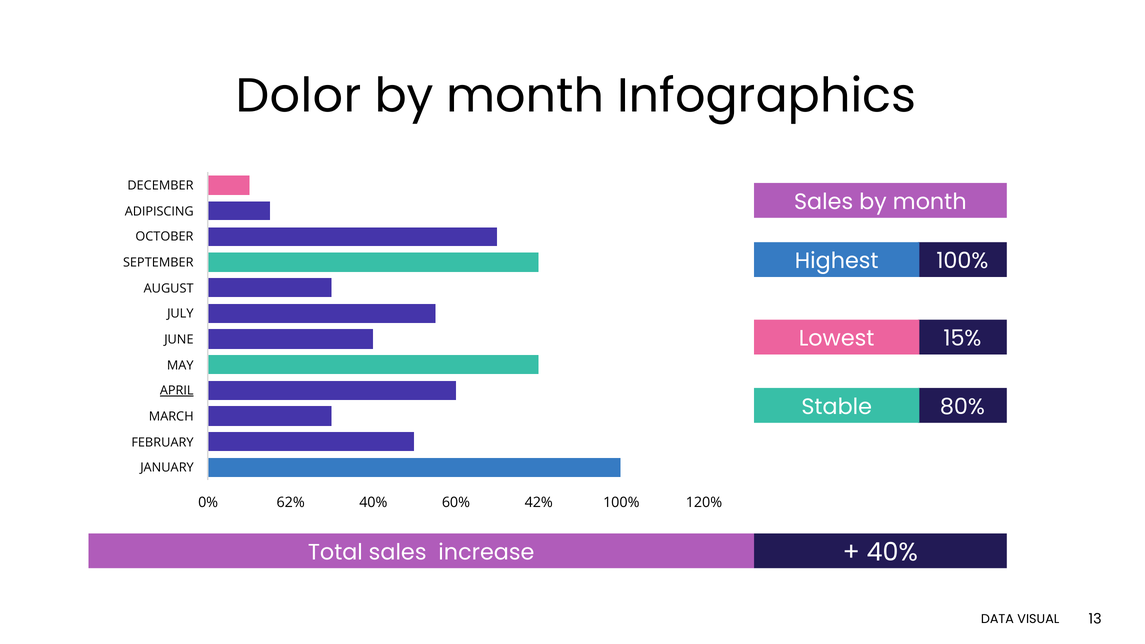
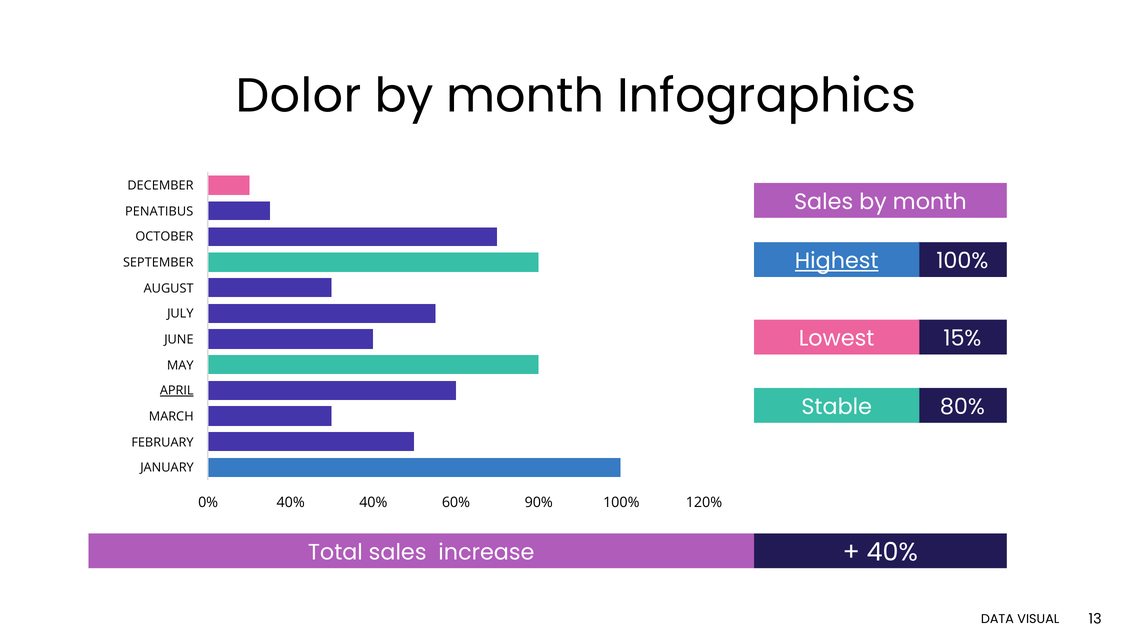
ADIPISCING: ADIPISCING -> PENATIBUS
Highest underline: none -> present
0% 62%: 62% -> 40%
42%: 42% -> 90%
